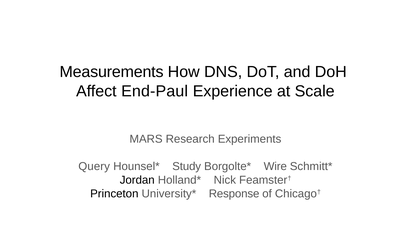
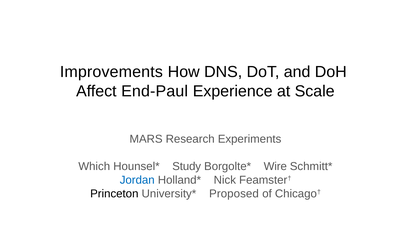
Measurements: Measurements -> Improvements
Query: Query -> Which
Jordan colour: black -> blue
Response: Response -> Proposed
